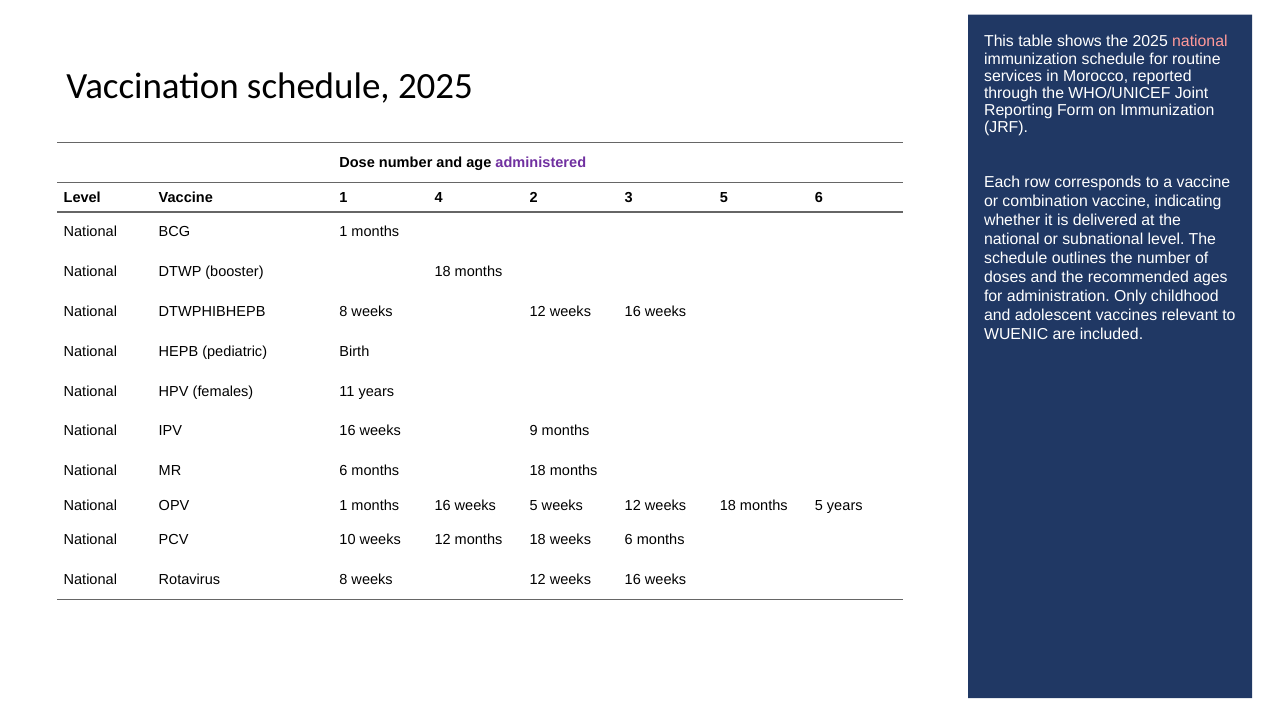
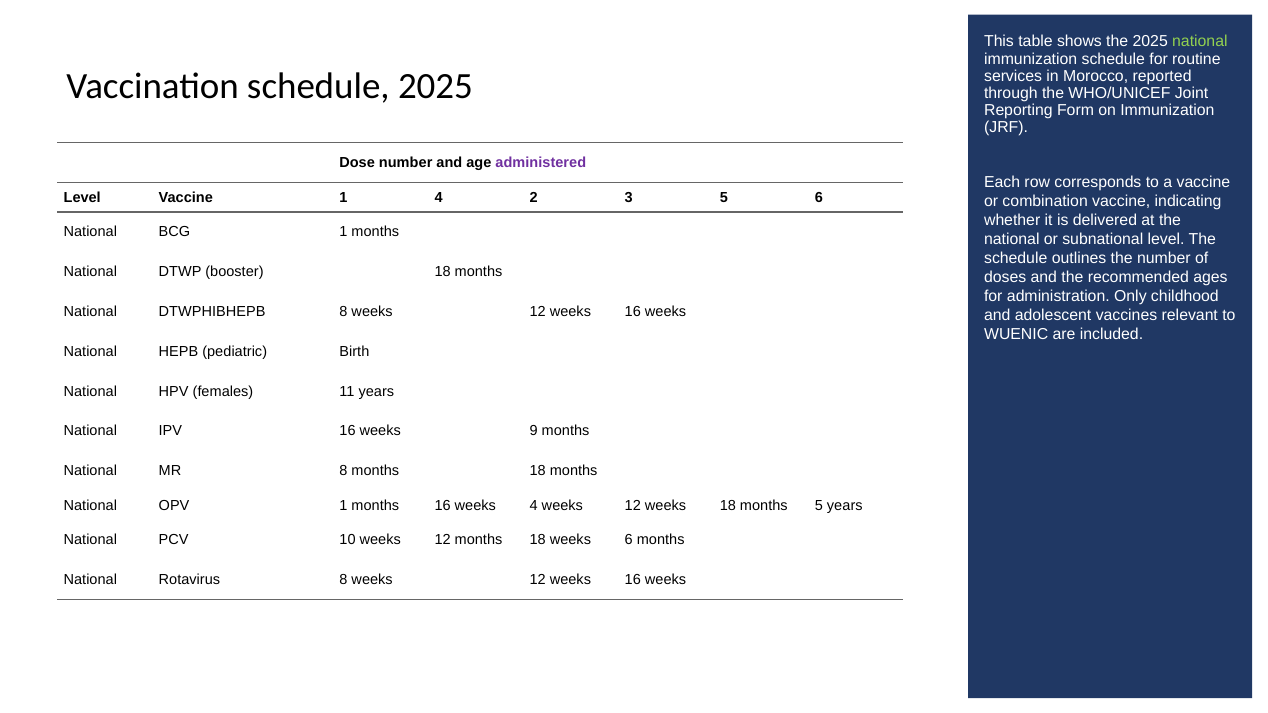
national at (1200, 42) colour: pink -> light green
MR 6: 6 -> 8
weeks 5: 5 -> 4
